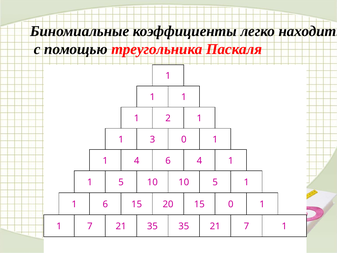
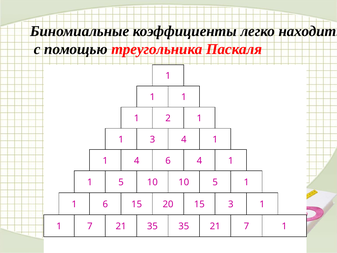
3 0: 0 -> 4
15 0: 0 -> 3
